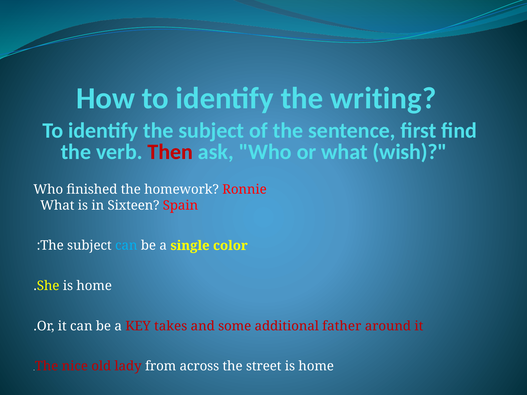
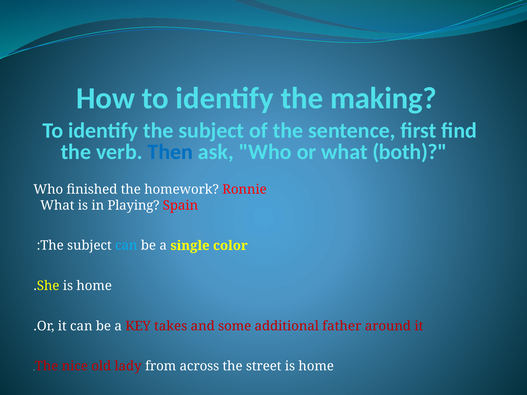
writing: writing -> making
Then colour: red -> blue
wish: wish -> both
Sixteen: Sixteen -> Playing
